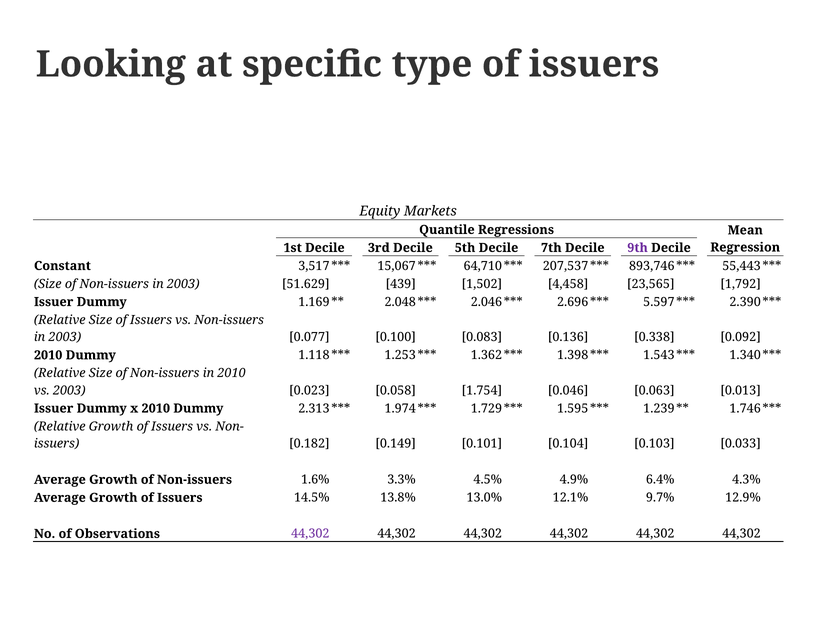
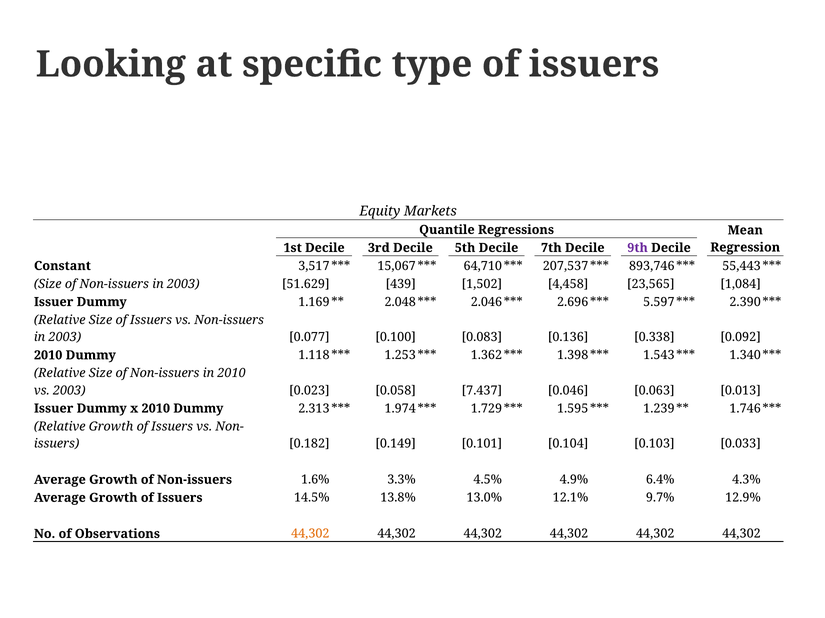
1,792: 1,792 -> 1,084
1.754: 1.754 -> 7.437
44,302 at (310, 534) colour: purple -> orange
